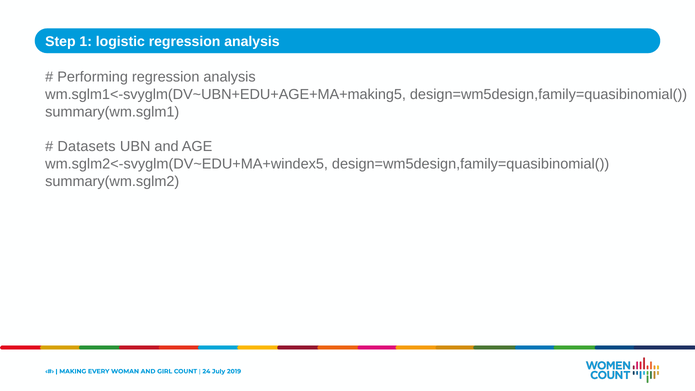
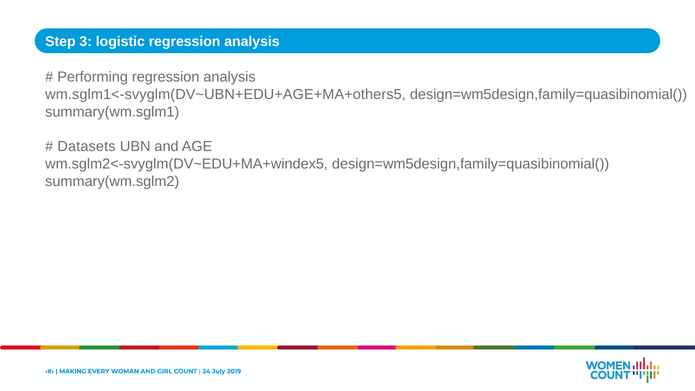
1: 1 -> 3
wm.sglm1<-svyglm(DV~UBN+EDU+AGE+MA+making5: wm.sglm1<-svyglm(DV~UBN+EDU+AGE+MA+making5 -> wm.sglm1<-svyglm(DV~UBN+EDU+AGE+MA+others5
